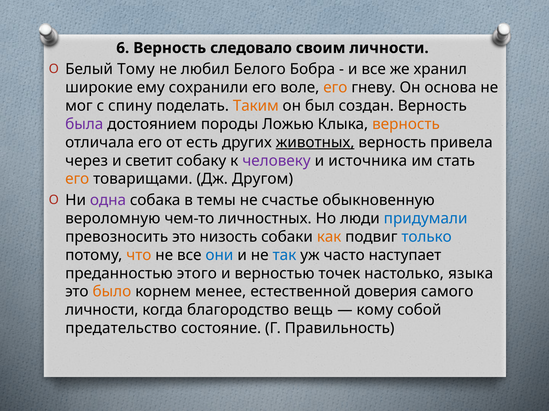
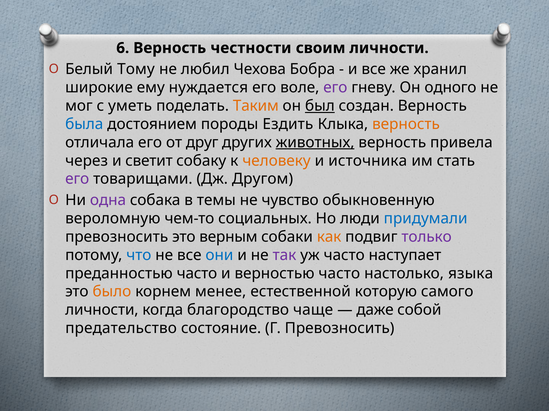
следовало: следовало -> честности
Белого: Белого -> Чехова
сохранили: сохранили -> нуждается
его at (335, 88) colour: orange -> purple
основа: основа -> одного
спину: спину -> уметь
был underline: none -> present
была colour: purple -> blue
Ложью: Ложью -> Ездить
есть: есть -> друг
человеку colour: purple -> orange
его at (77, 179) colour: orange -> purple
счастье: счастье -> чувство
личностных: личностных -> социальных
низость: низость -> верным
только colour: blue -> purple
что colour: orange -> blue
так colour: blue -> purple
преданностью этого: этого -> часто
верностью точек: точек -> часто
доверия: доверия -> которую
вещь: вещь -> чаще
кому: кому -> даже
Г Правильность: Правильность -> Превозносить
